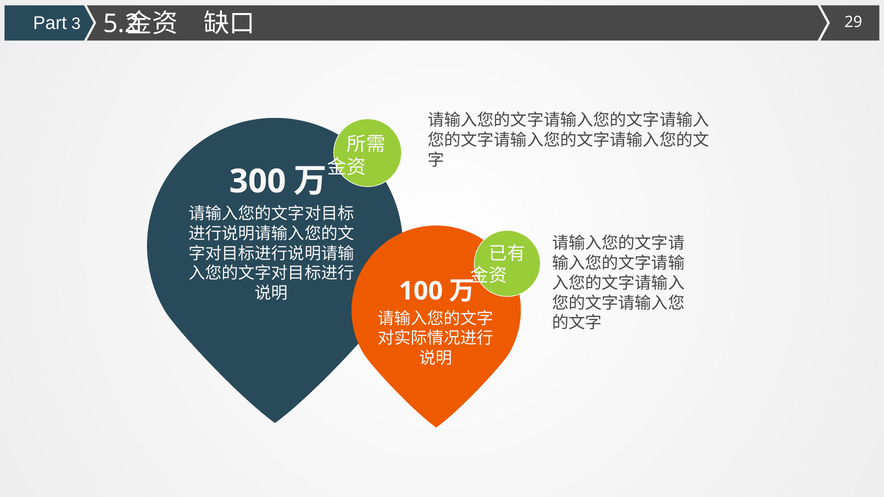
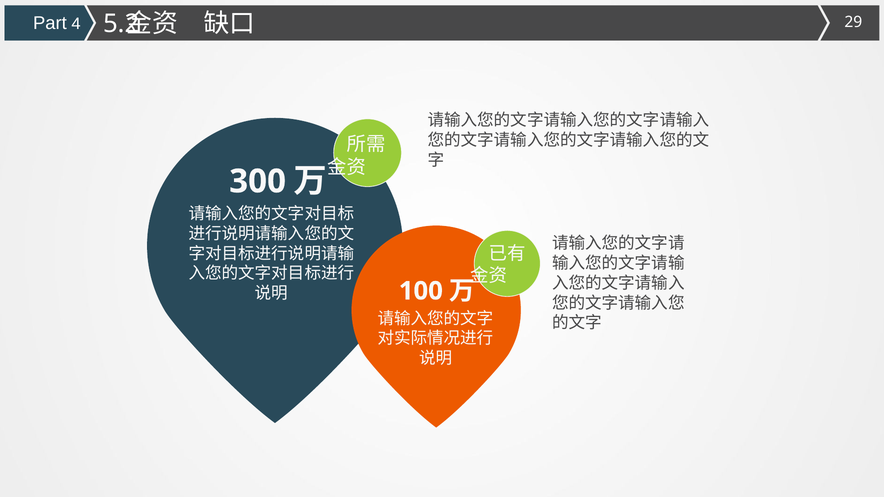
3: 3 -> 4
